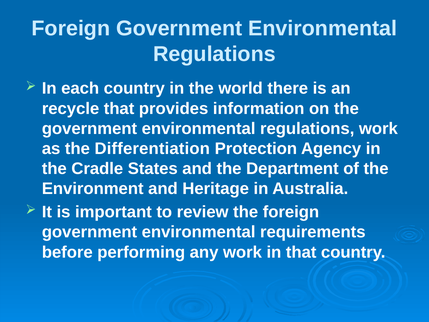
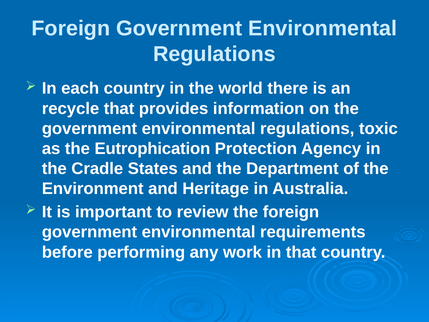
regulations work: work -> toxic
Differentiation: Differentiation -> Eutrophication
